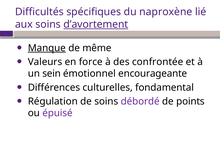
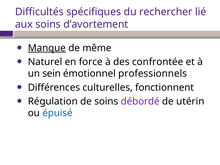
naproxène: naproxène -> rechercher
d’avortement underline: present -> none
Valeurs: Valeurs -> Naturel
encourageante: encourageante -> professionnels
fondamental: fondamental -> fonctionnent
points: points -> utérin
épuisé colour: purple -> blue
